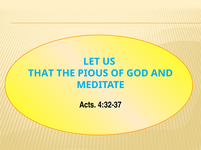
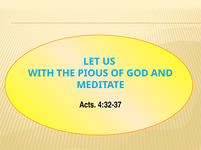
THAT: THAT -> WITH
